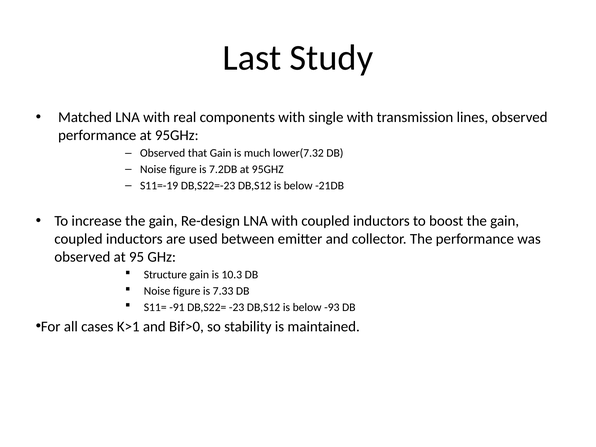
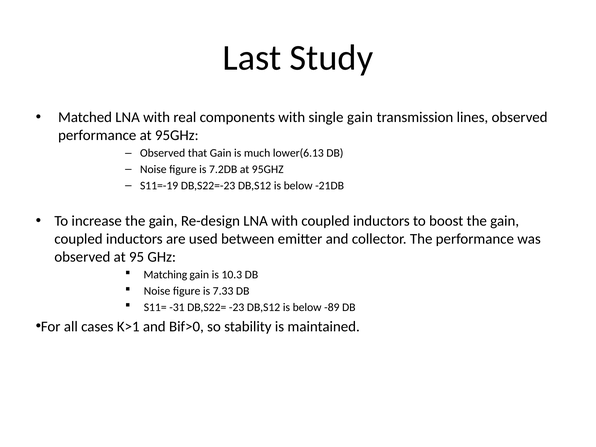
single with: with -> gain
lower(7.32: lower(7.32 -> lower(6.13
Structure: Structure -> Matching
-91: -91 -> -31
-93: -93 -> -89
